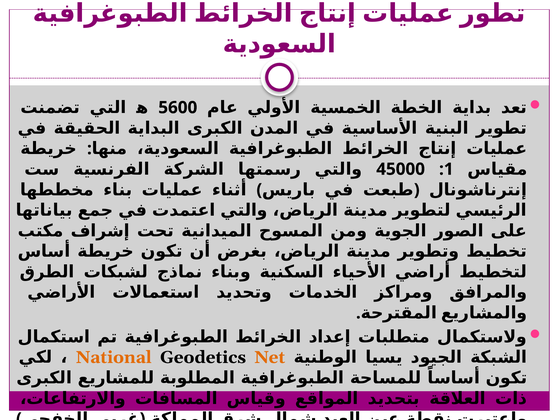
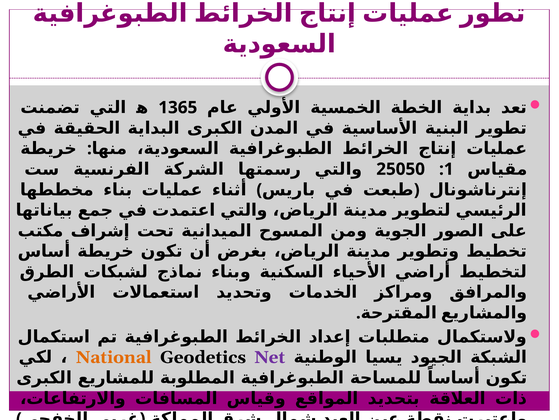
5600: 5600 -> 1365
45000: 45000 -> 25050
Net colour: orange -> purple
